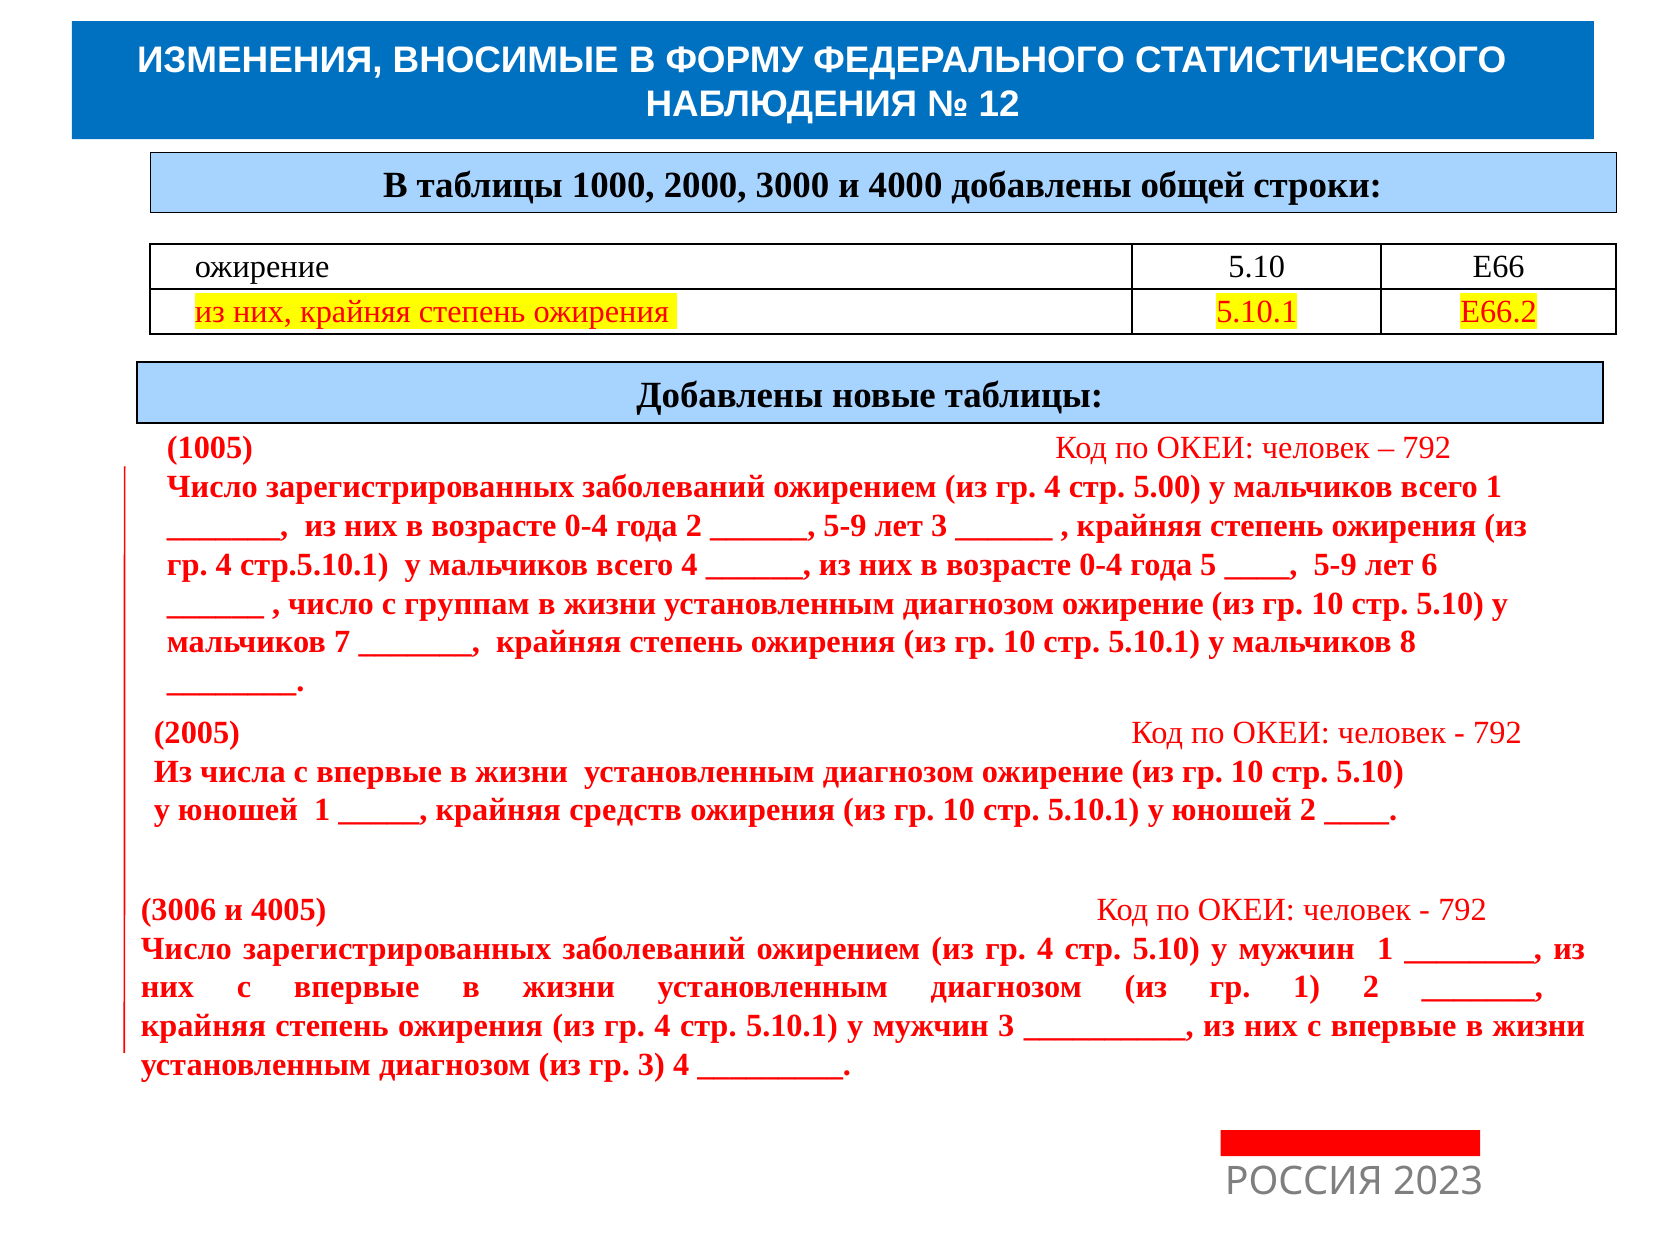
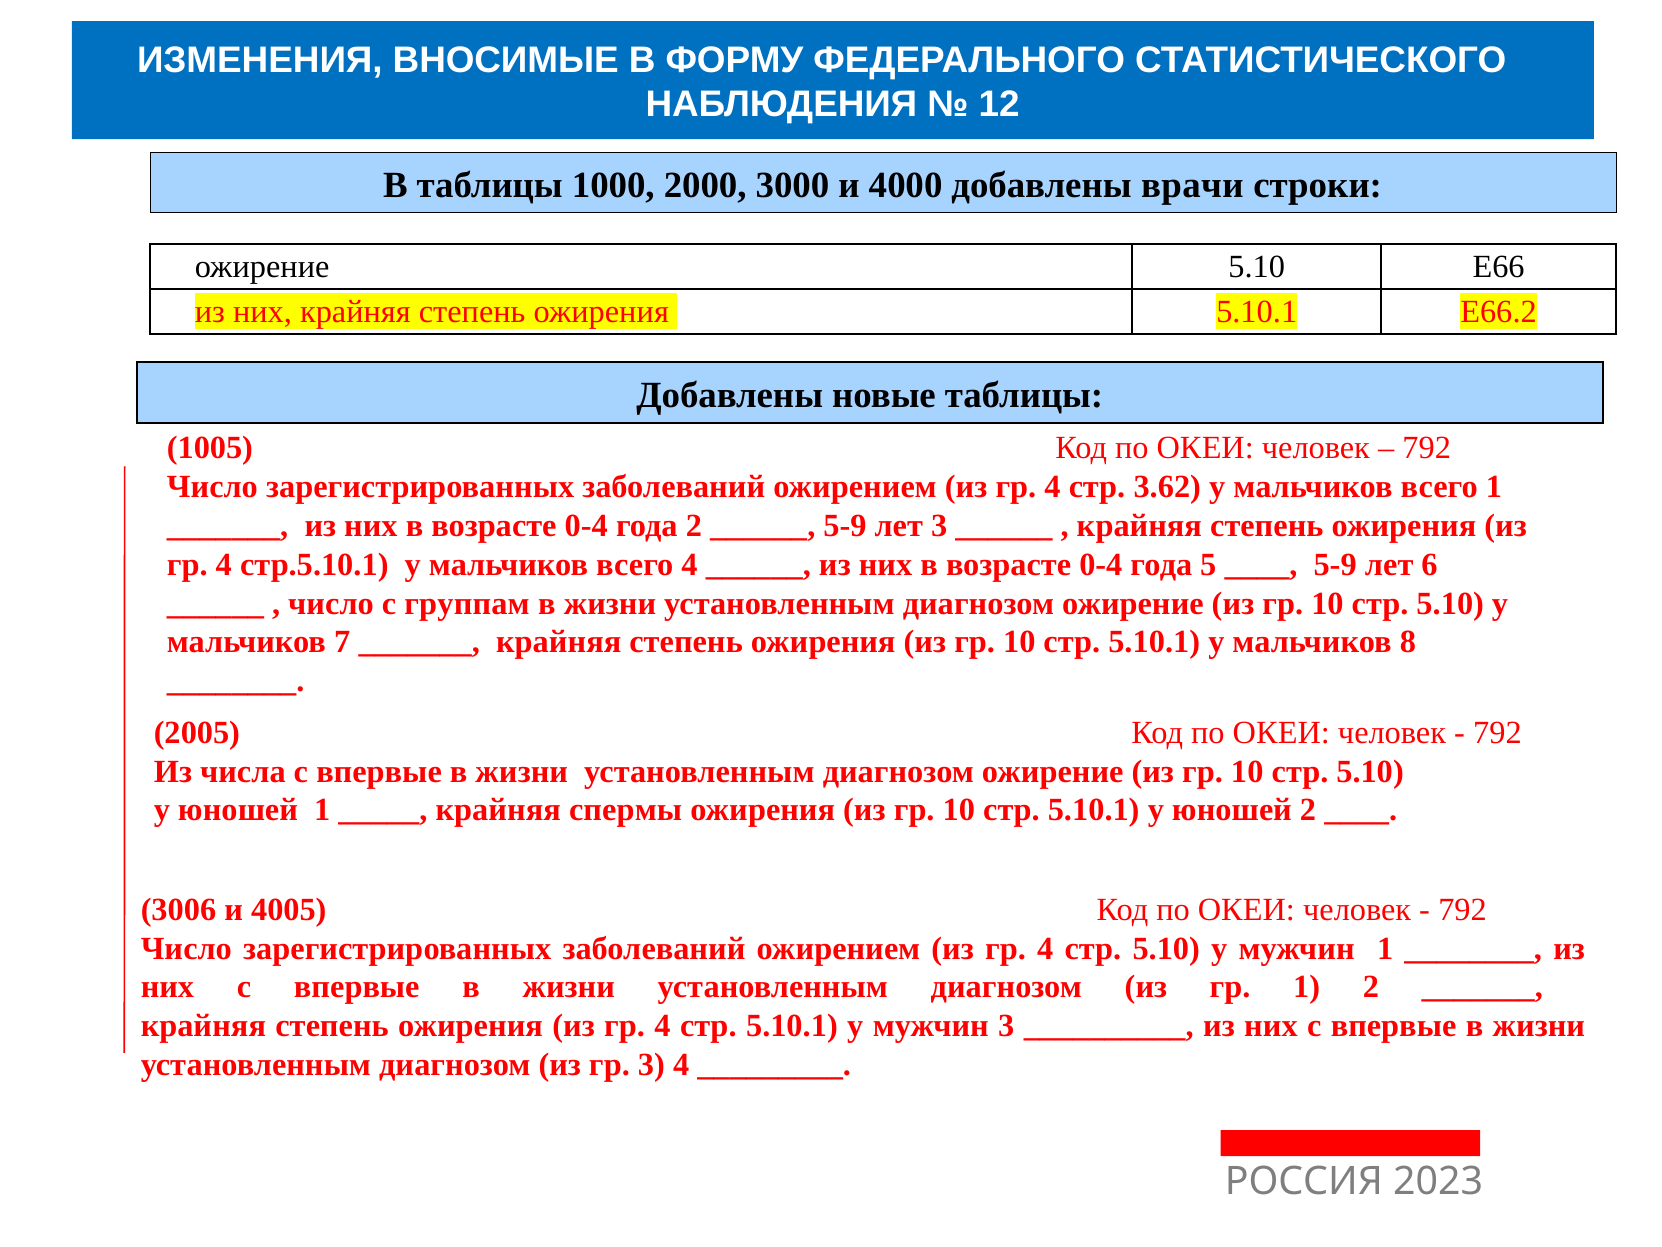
общей: общей -> врачи
5.00: 5.00 -> 3.62
средств: средств -> спермы
